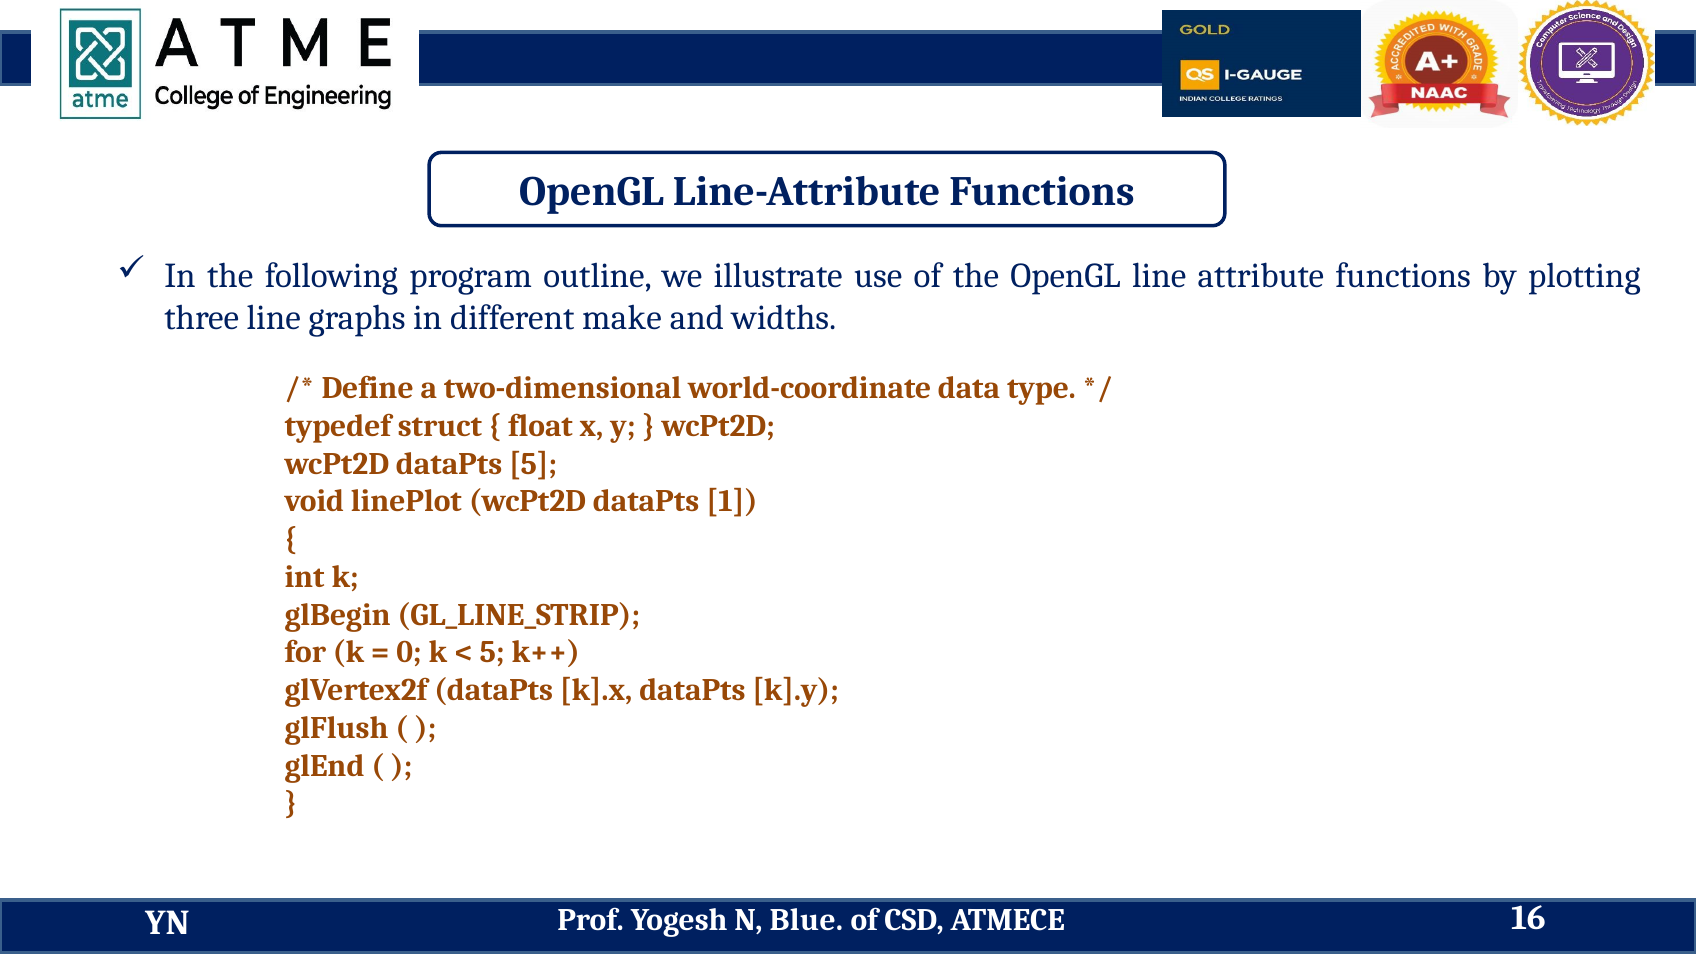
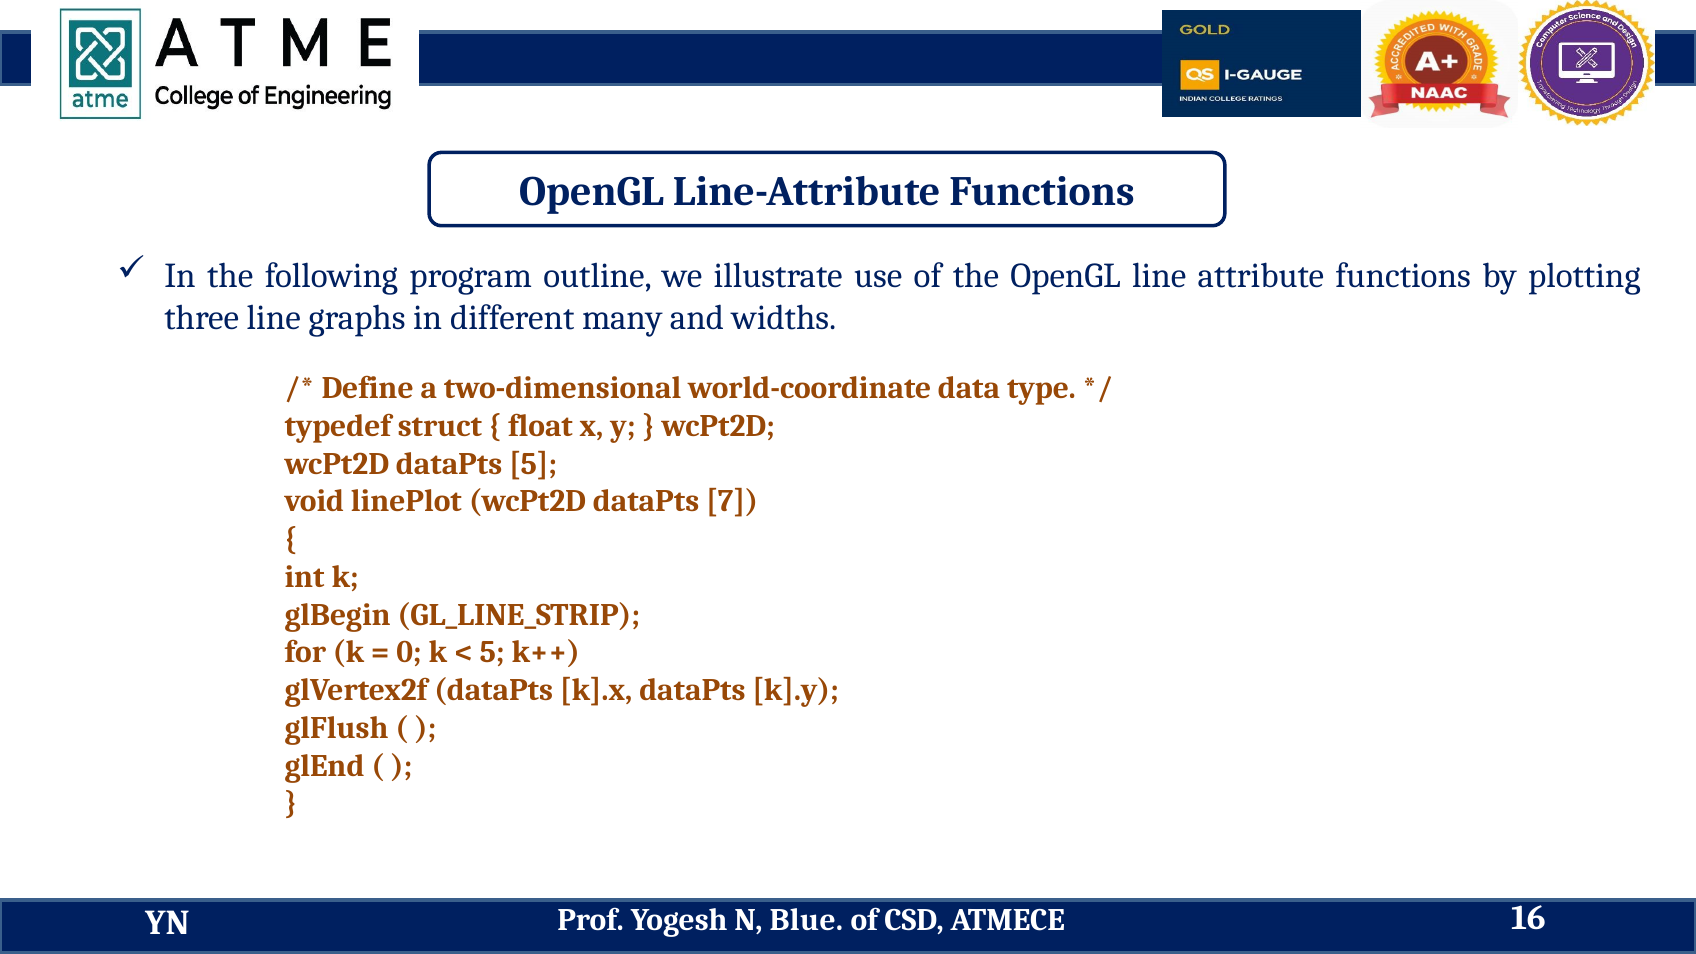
make: make -> many
1: 1 -> 7
